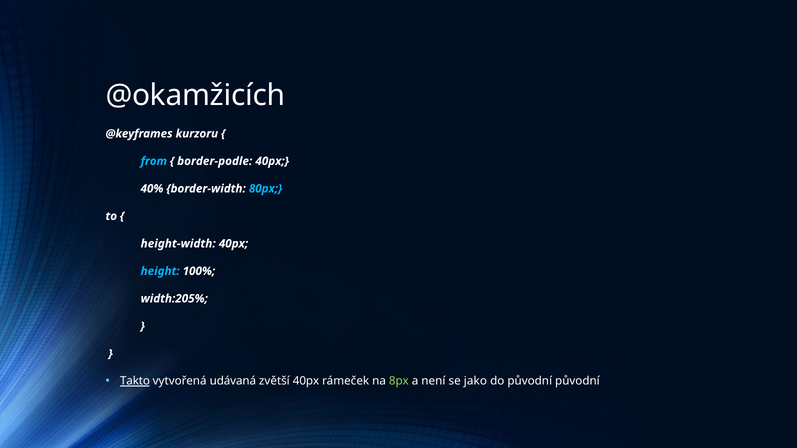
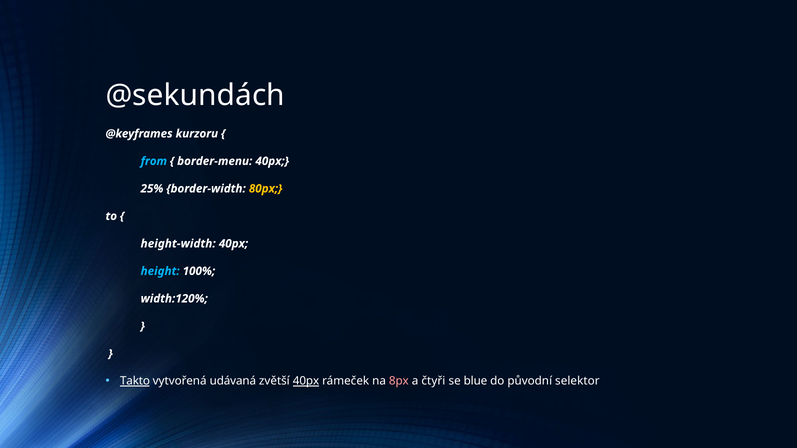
@okamžicích: @okamžicích -> @sekundách
border-podle: border-podle -> border-menu
40%: 40% -> 25%
80px colour: light blue -> yellow
width:205%: width:205% -> width:120%
40px at (306, 381) underline: none -> present
8px colour: light green -> pink
není: není -> čtyři
jako: jako -> blue
původní původní: původní -> selektor
